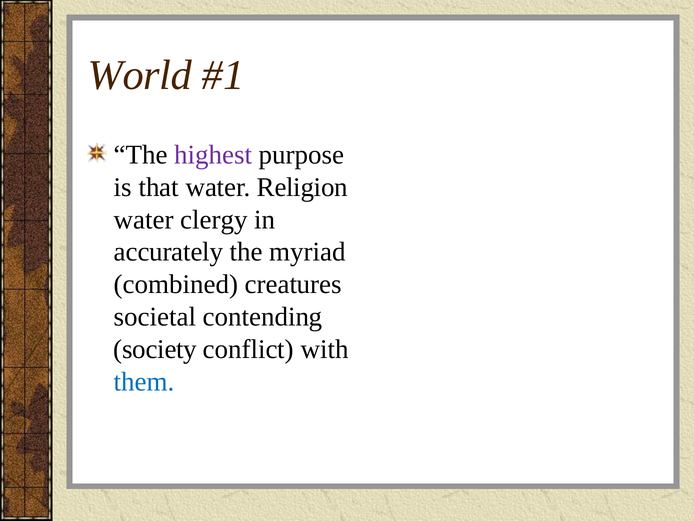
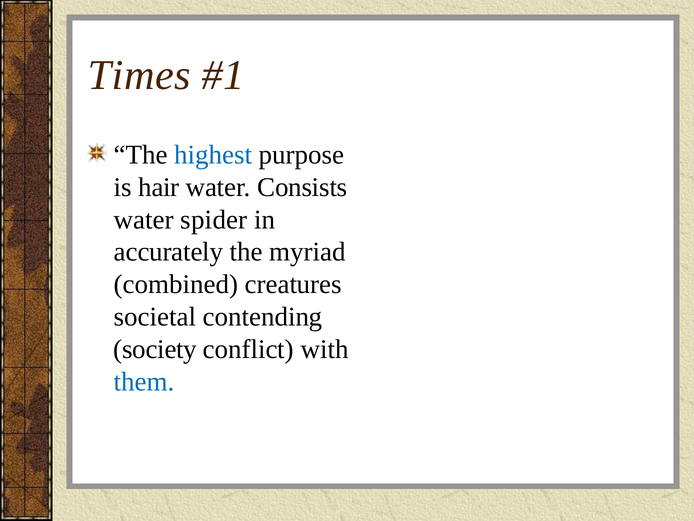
World: World -> Times
highest colour: purple -> blue
that: that -> hair
Religion: Religion -> Consists
clergy: clergy -> spider
